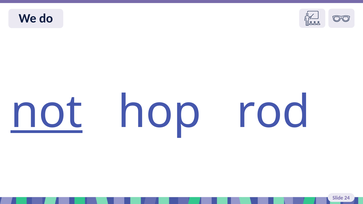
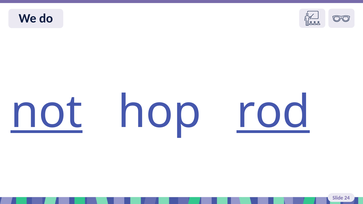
rod underline: none -> present
